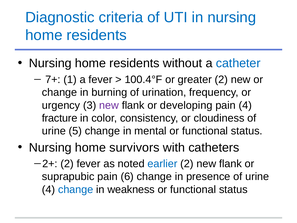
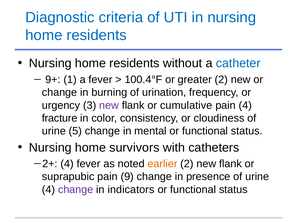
7+: 7+ -> 9+
developing: developing -> cumulative
2 at (67, 164): 2 -> 4
earlier colour: blue -> orange
6: 6 -> 9
change at (76, 189) colour: blue -> purple
weakness: weakness -> indicators
